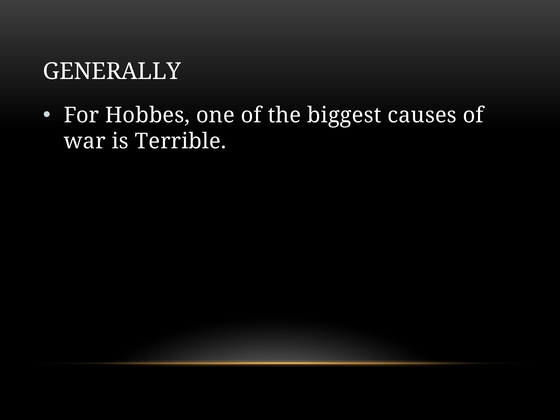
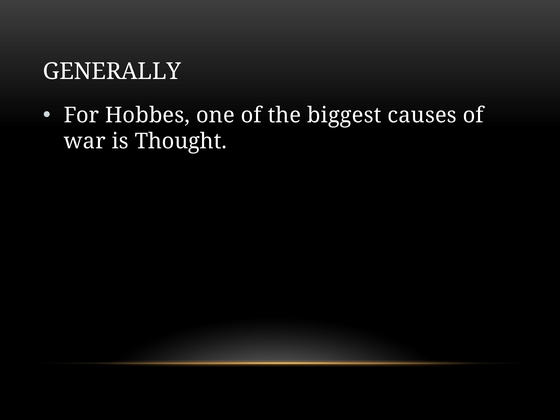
Terrible: Terrible -> Thought
